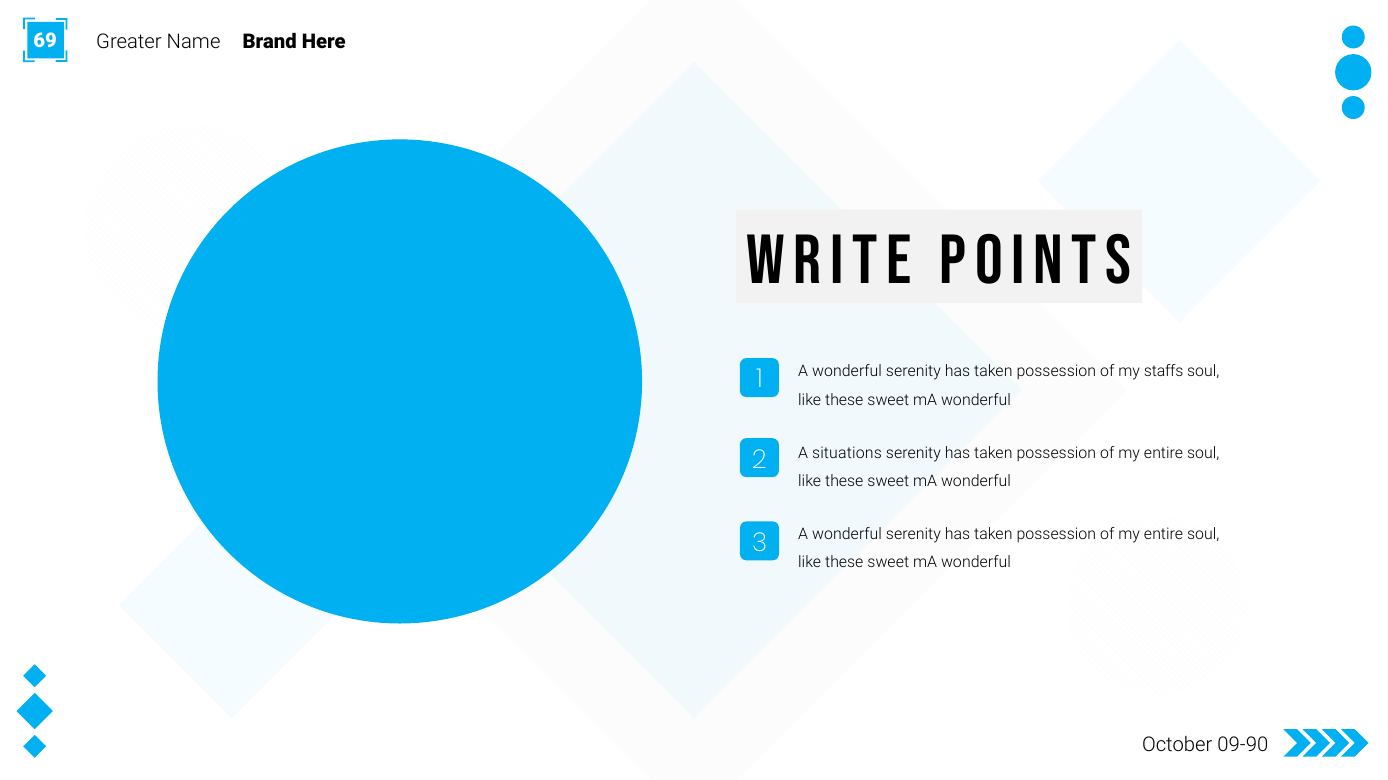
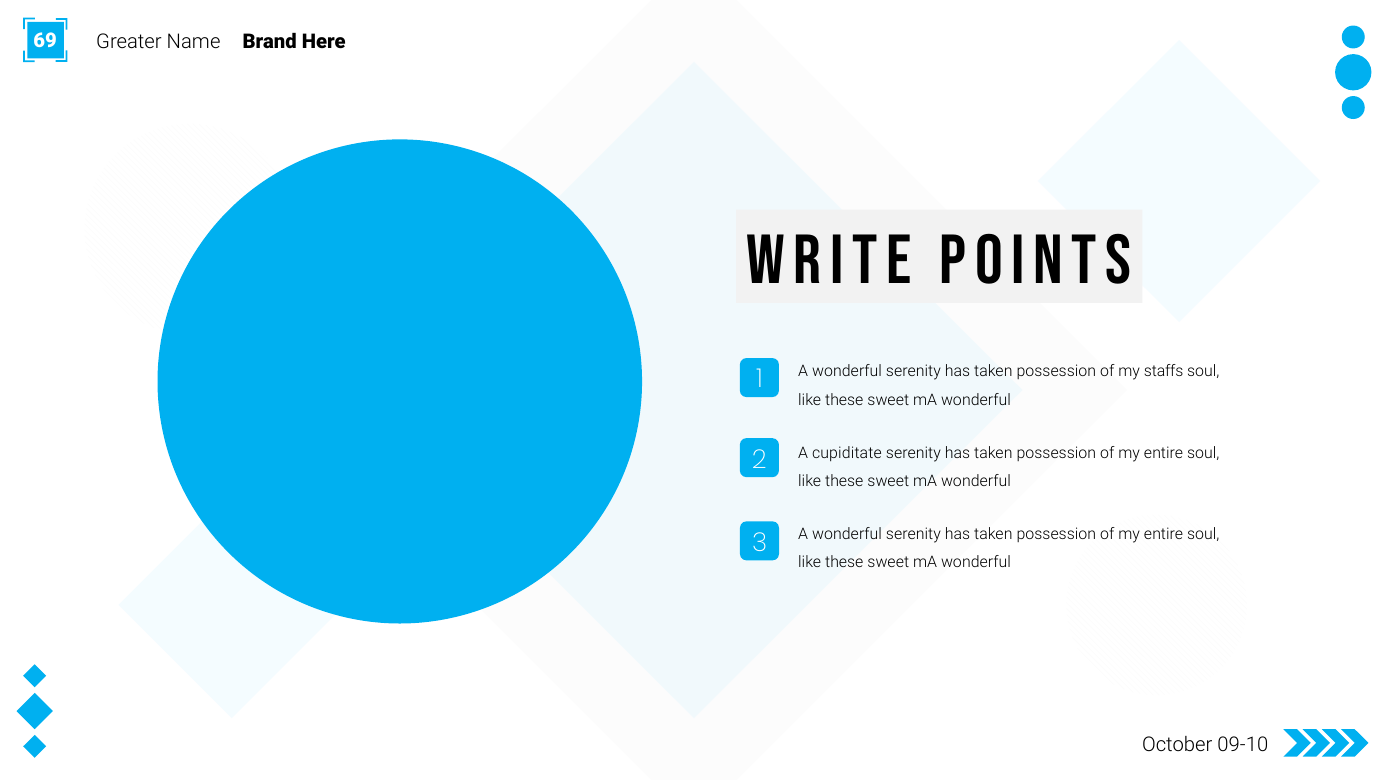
situations: situations -> cupiditate
09-90: 09-90 -> 09-10
